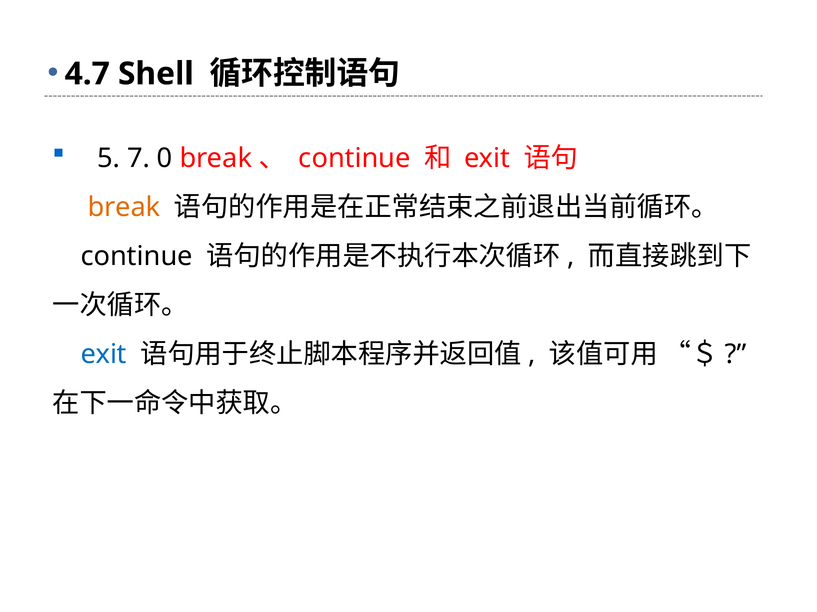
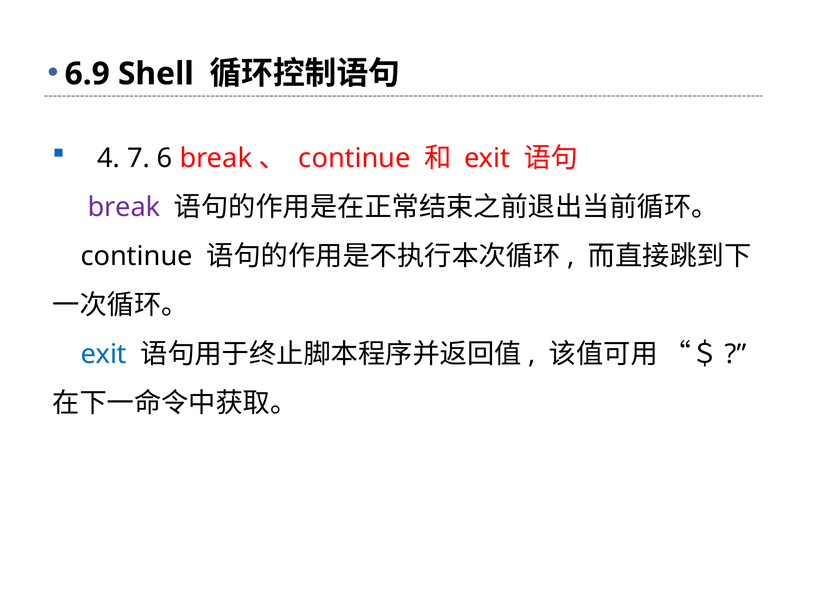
4.7: 4.7 -> 6.9
5: 5 -> 4
0: 0 -> 6
break at (124, 207) colour: orange -> purple
